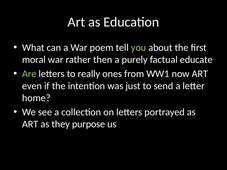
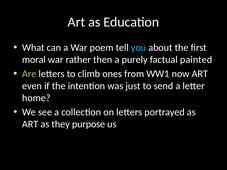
you colour: light green -> light blue
educate: educate -> painted
really: really -> climb
